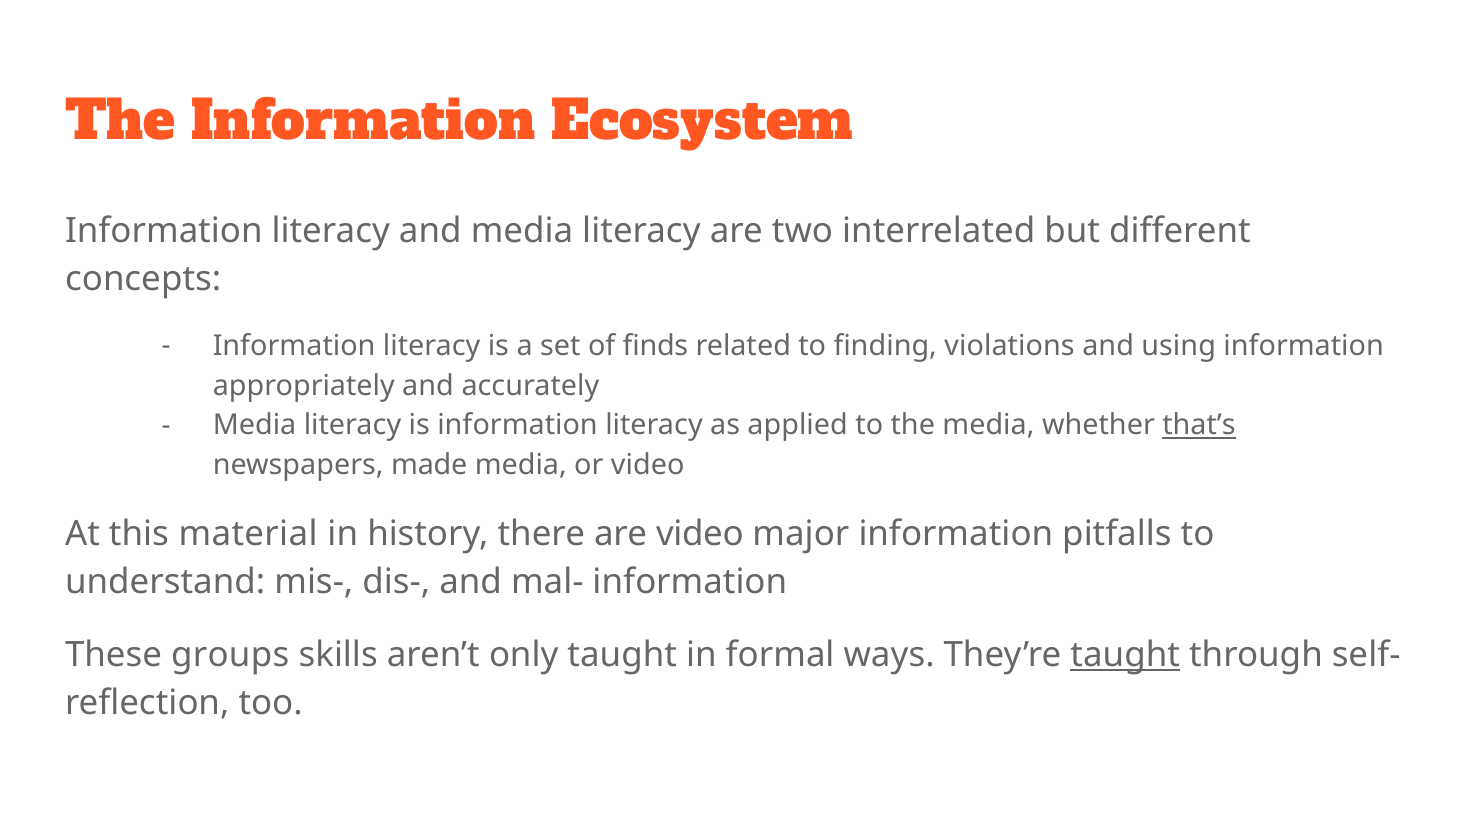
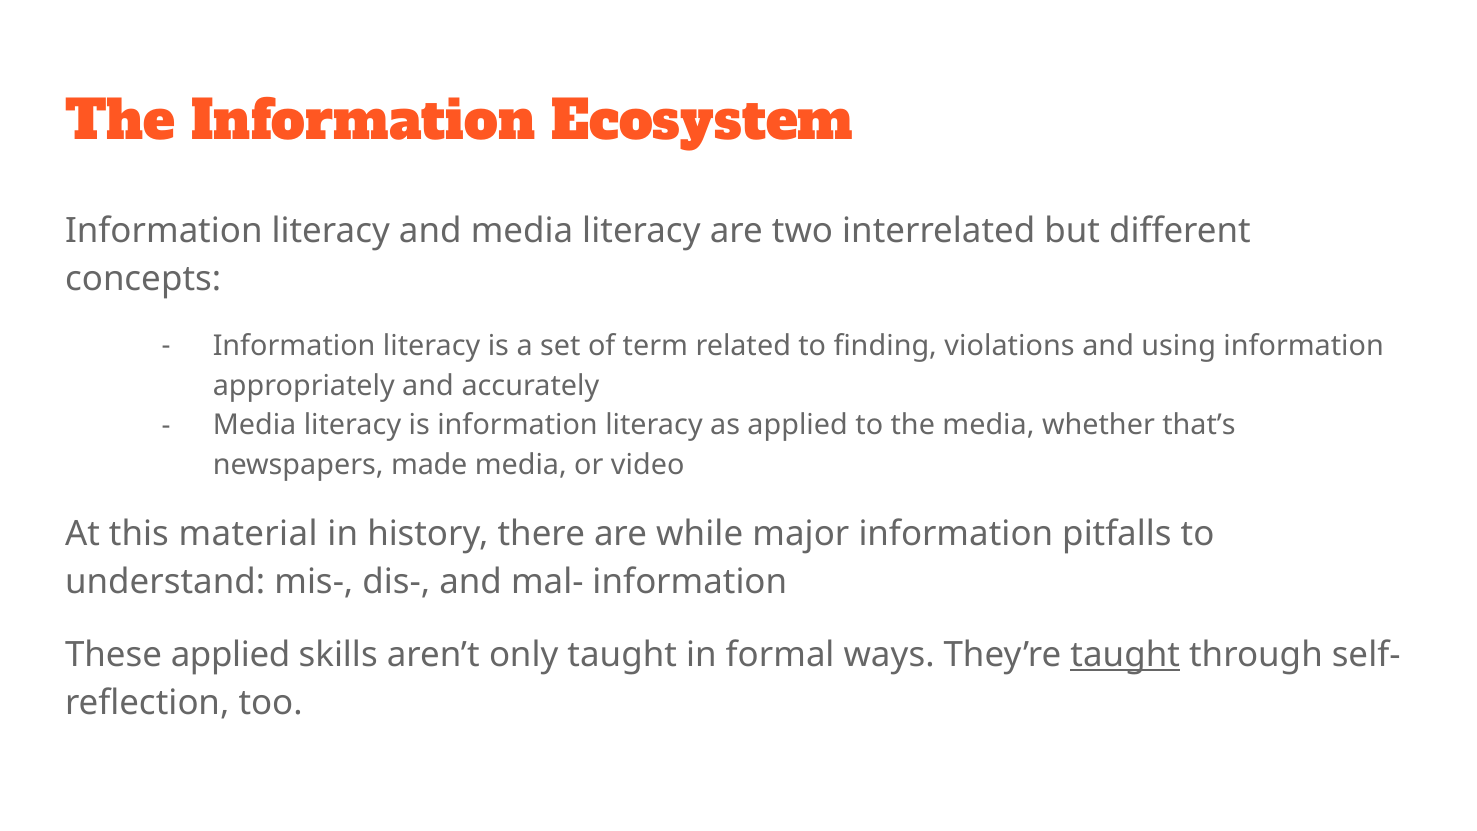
finds: finds -> term
that’s underline: present -> none
are video: video -> while
These groups: groups -> applied
